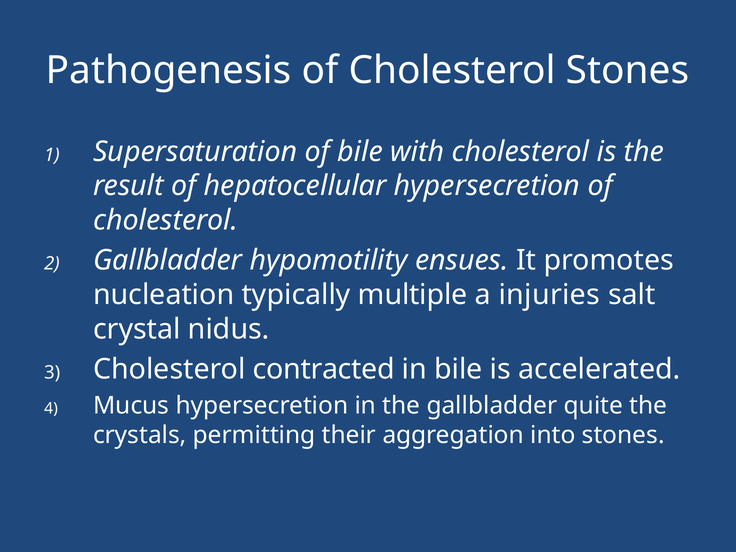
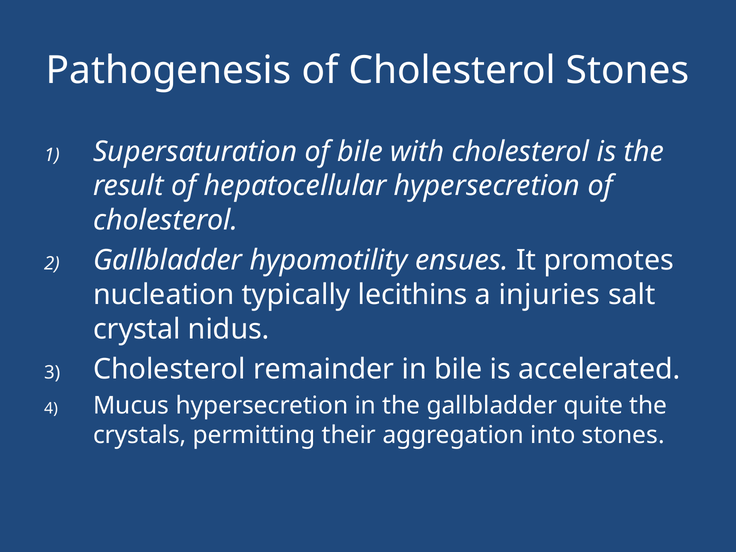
multiple: multiple -> lecithins
contracted: contracted -> remainder
